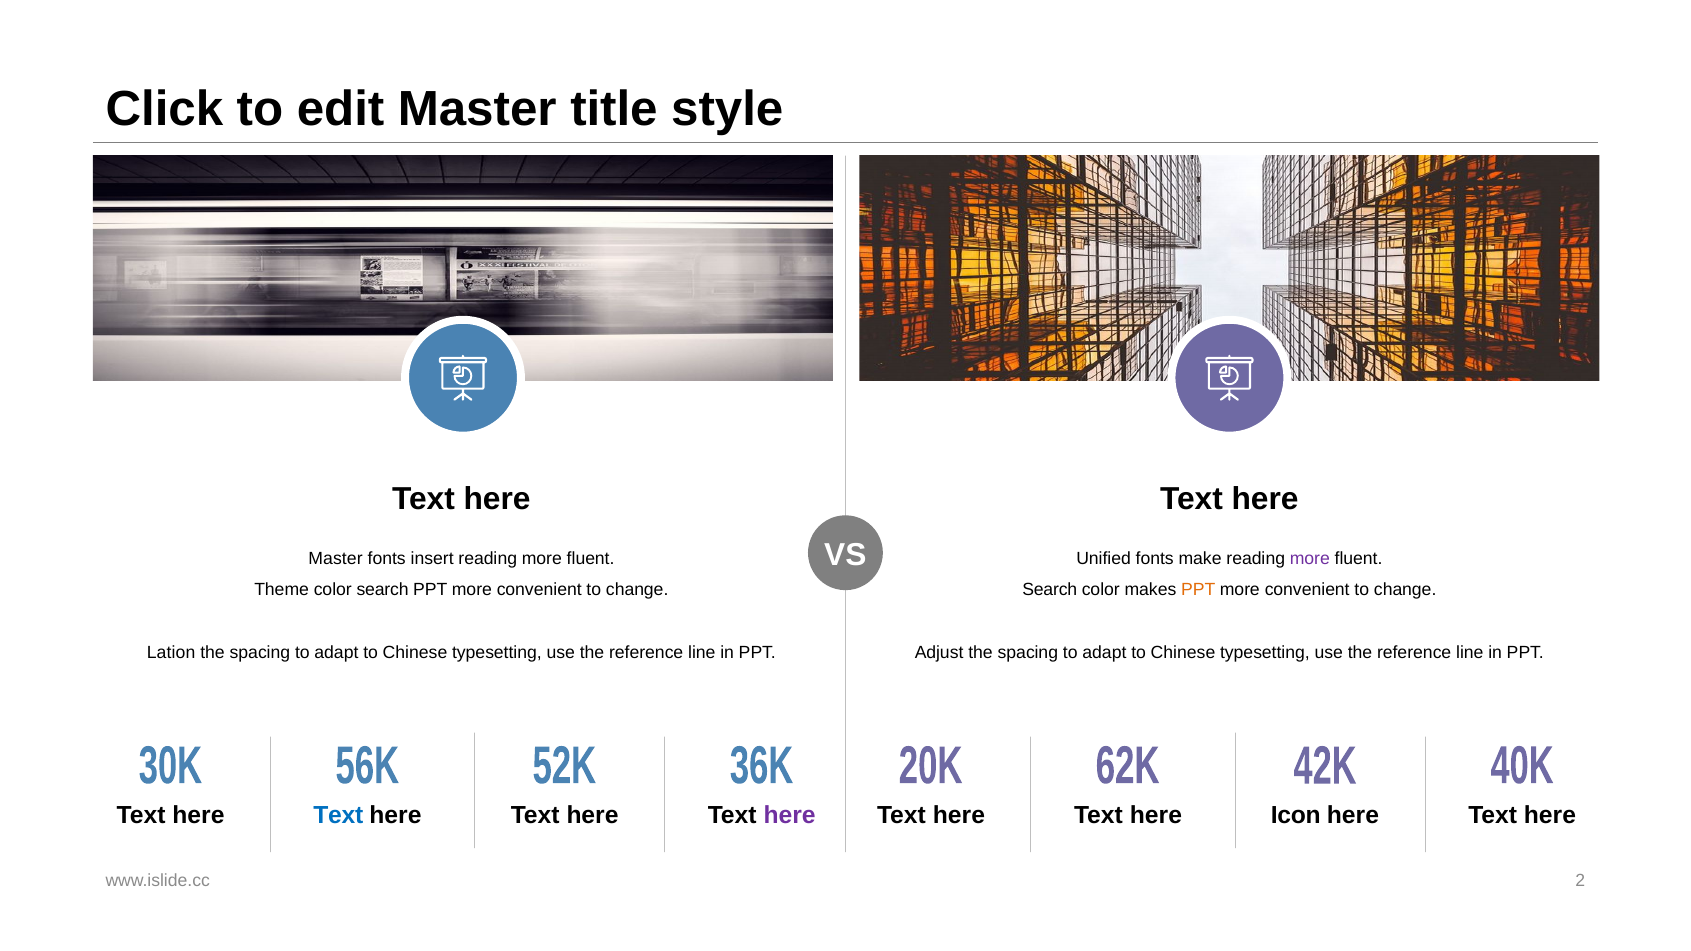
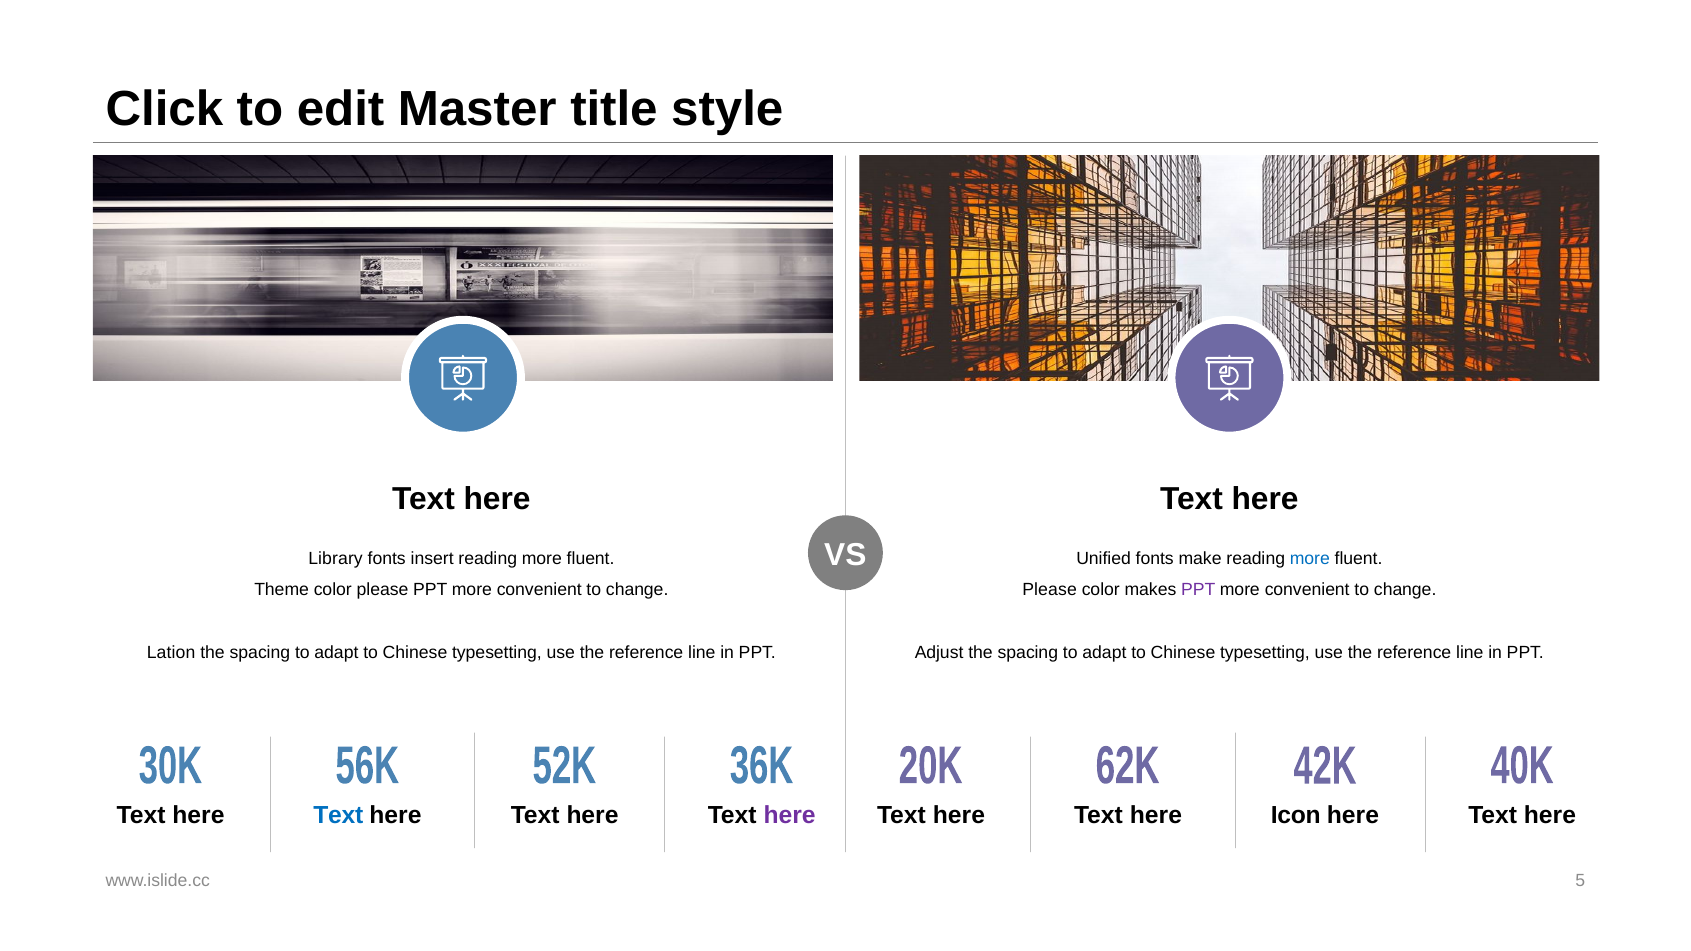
Master at (336, 559): Master -> Library
more at (1310, 559) colour: purple -> blue
color search: search -> please
Search at (1050, 590): Search -> Please
PPT at (1198, 590) colour: orange -> purple
2: 2 -> 5
